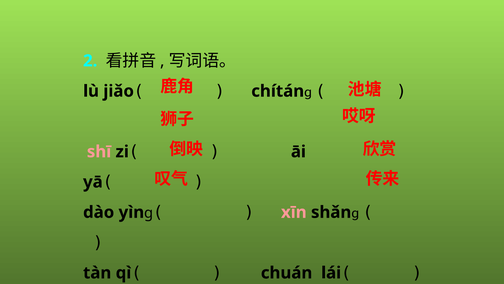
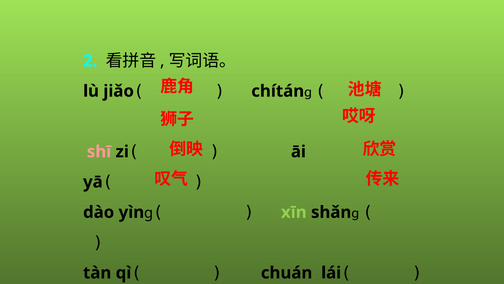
xīn colour: pink -> light green
